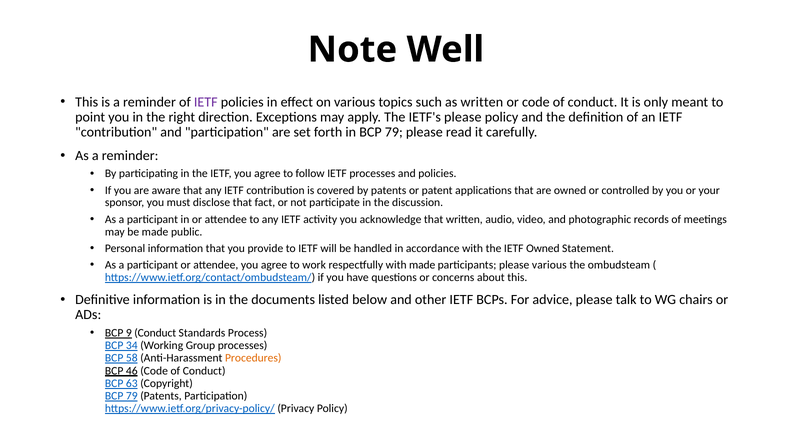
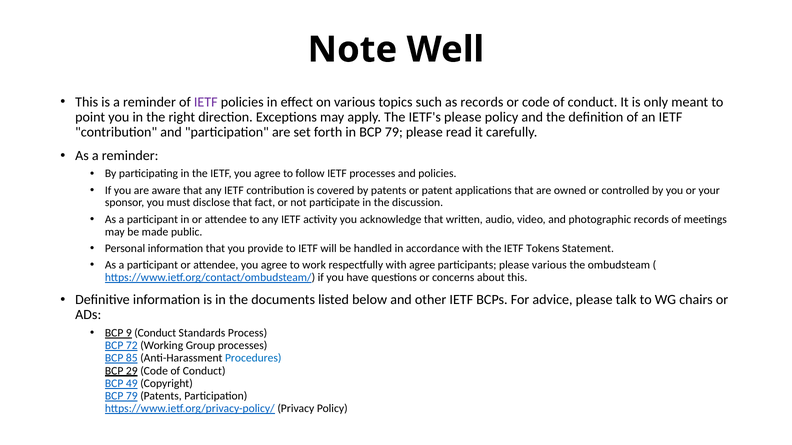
as written: written -> records
IETF Owned: Owned -> Tokens
with made: made -> agree
34: 34 -> 72
58: 58 -> 85
Procedures colour: orange -> blue
46: 46 -> 29
63: 63 -> 49
